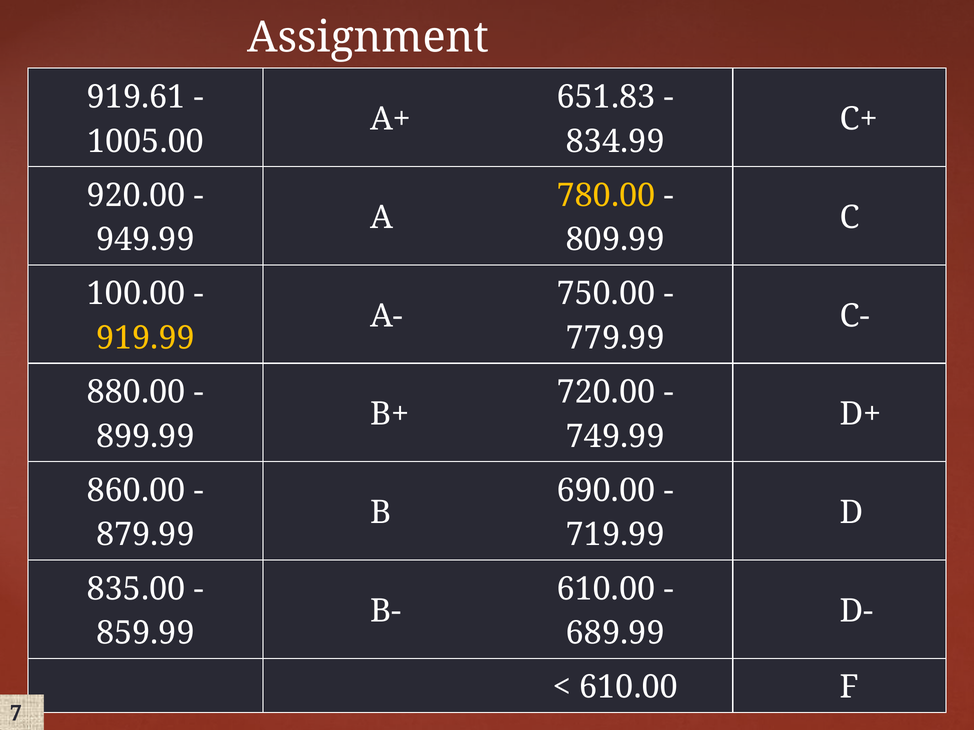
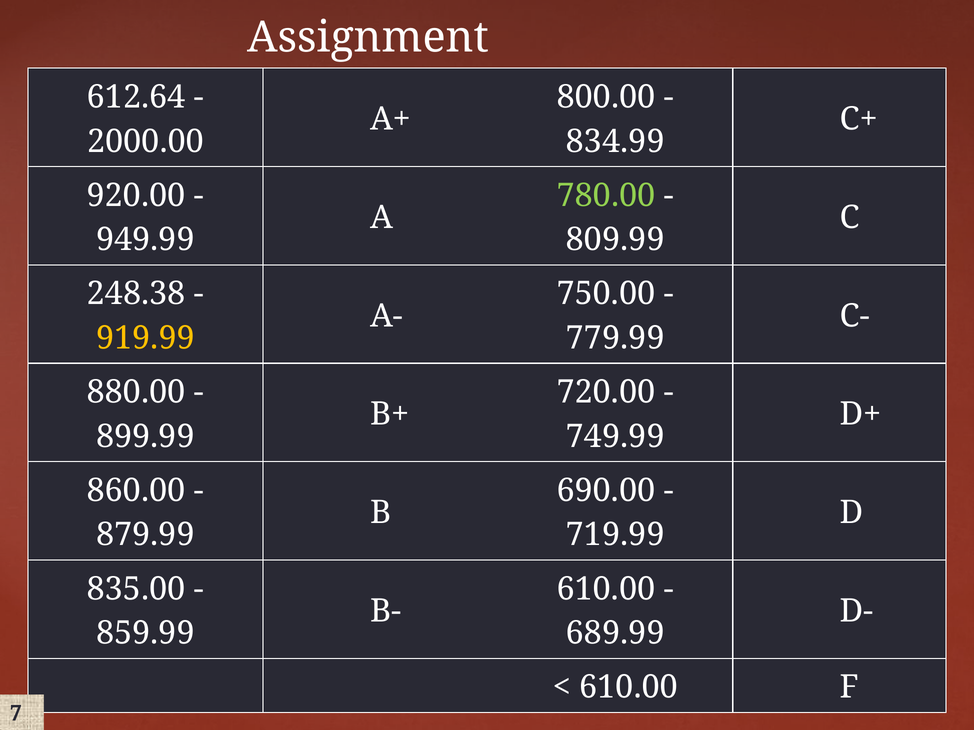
919.61: 919.61 -> 612.64
651.83: 651.83 -> 800.00
1005.00: 1005.00 -> 2000.00
780.00 colour: yellow -> light green
100.00: 100.00 -> 248.38
